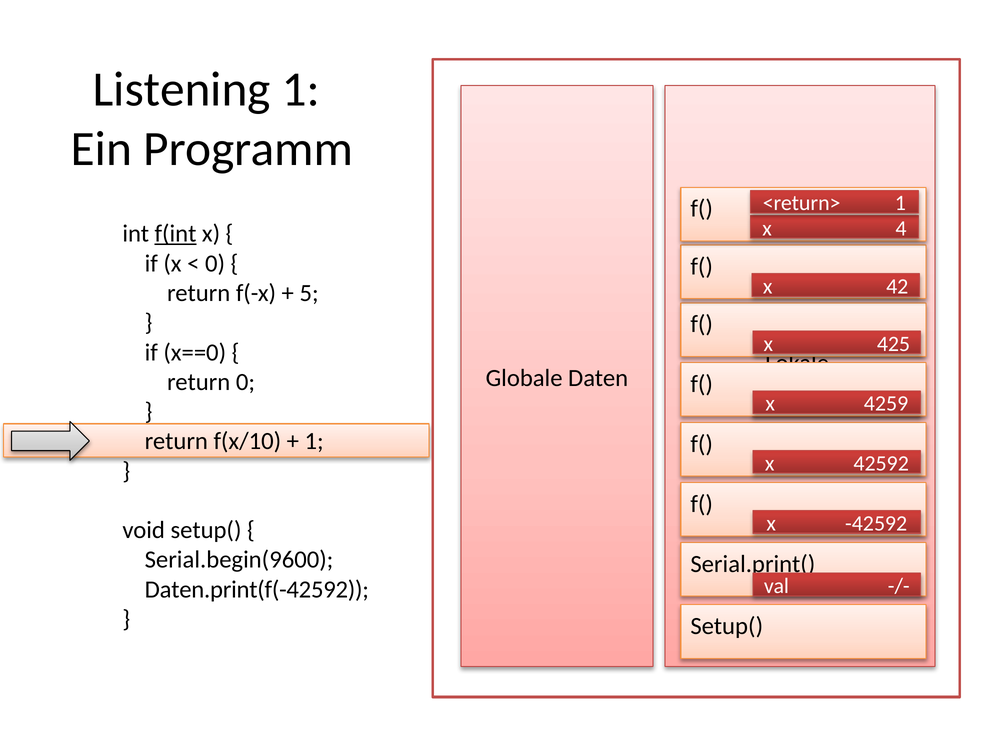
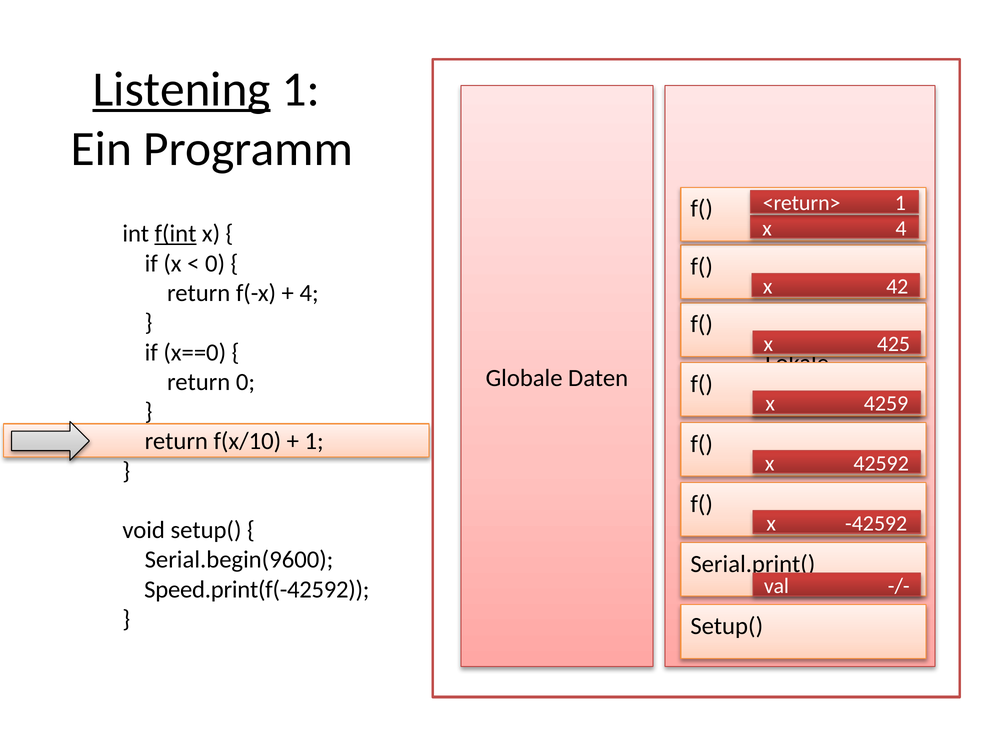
Listening underline: none -> present
5 at (309, 293): 5 -> 4
Daten.print(f(-42592: Daten.print(f(-42592 -> Speed.print(f(-42592
